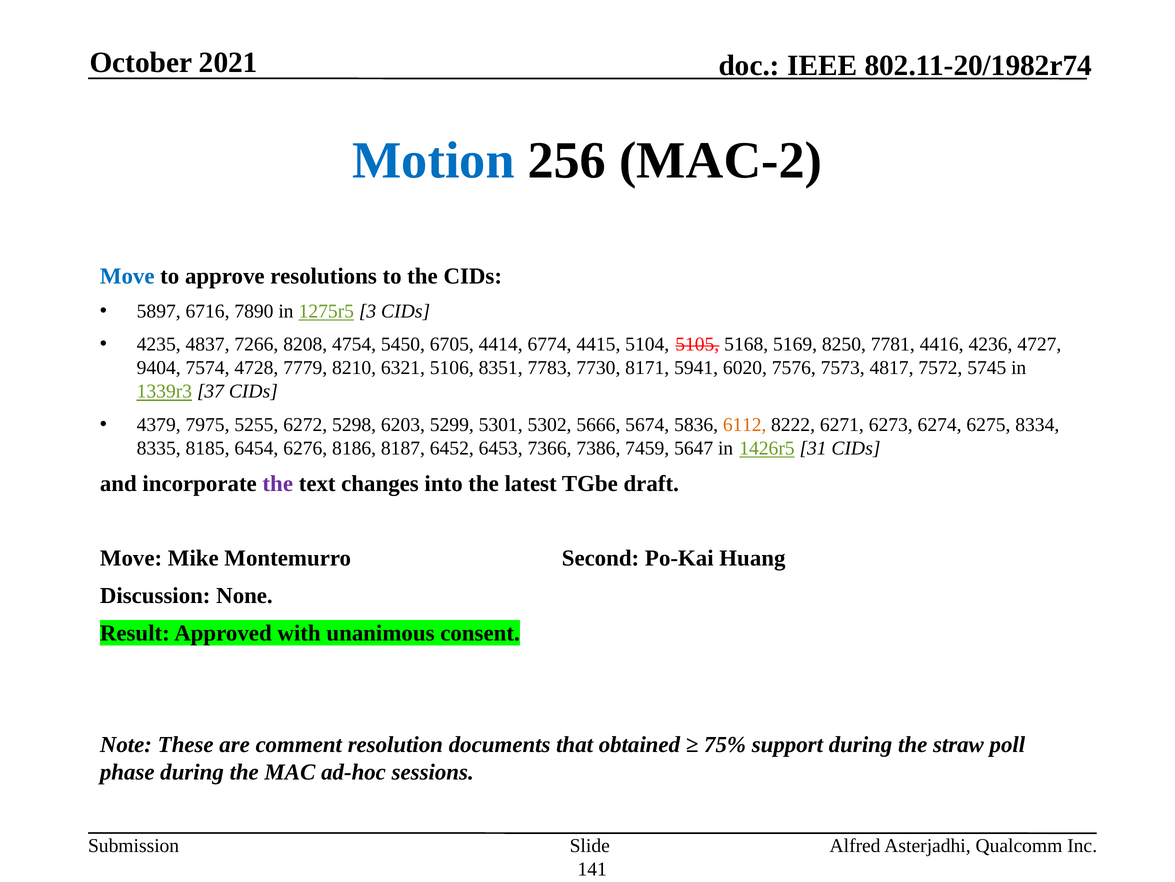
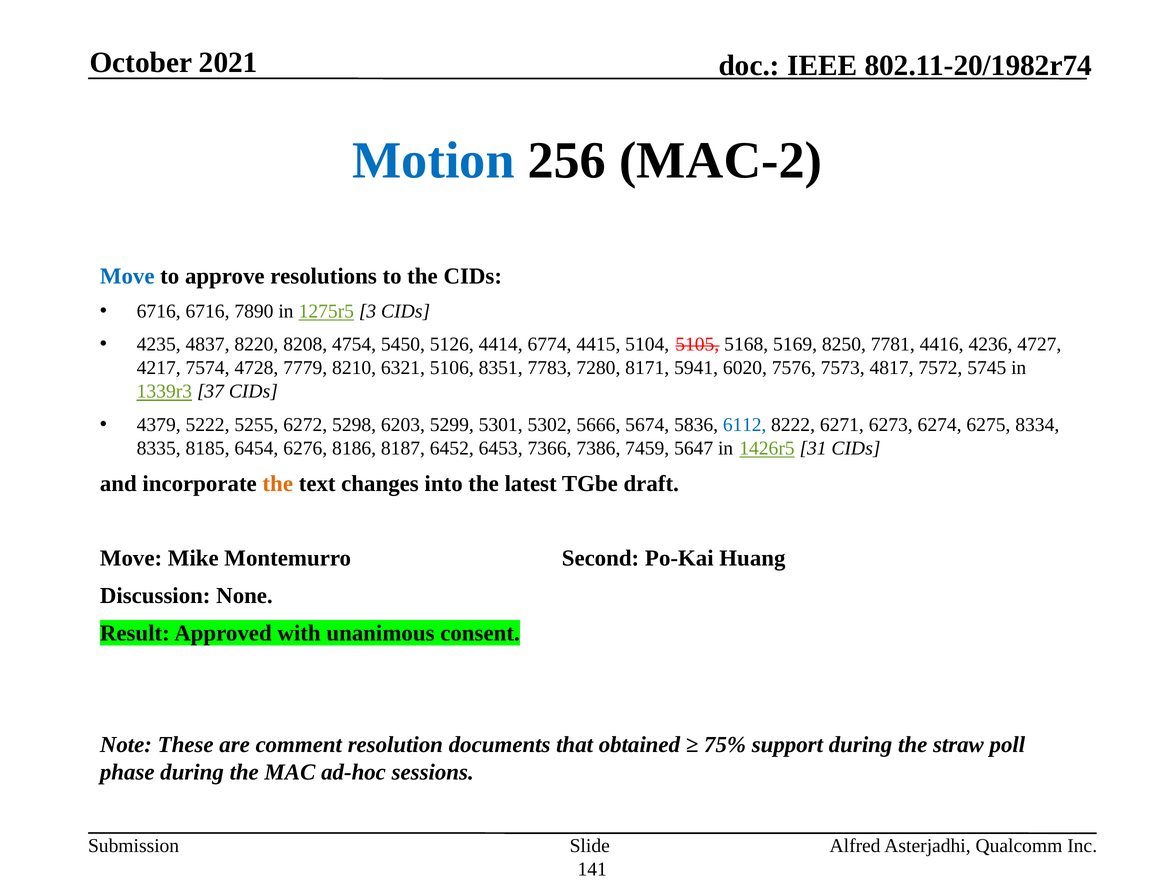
5897 at (159, 311): 5897 -> 6716
7266: 7266 -> 8220
6705: 6705 -> 5126
9404: 9404 -> 4217
7730: 7730 -> 7280
7975: 7975 -> 5222
6112 colour: orange -> blue
the at (278, 483) colour: purple -> orange
